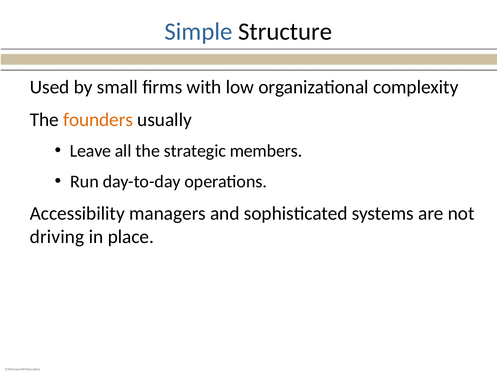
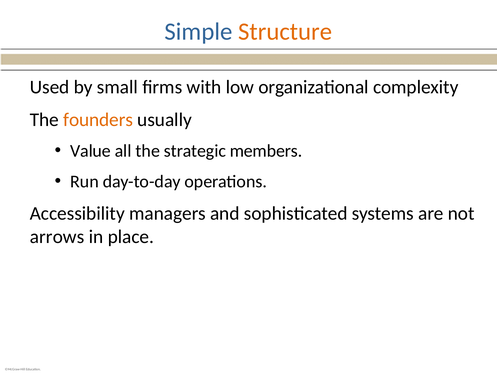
Structure colour: black -> orange
Leave: Leave -> Value
driving: driving -> arrows
